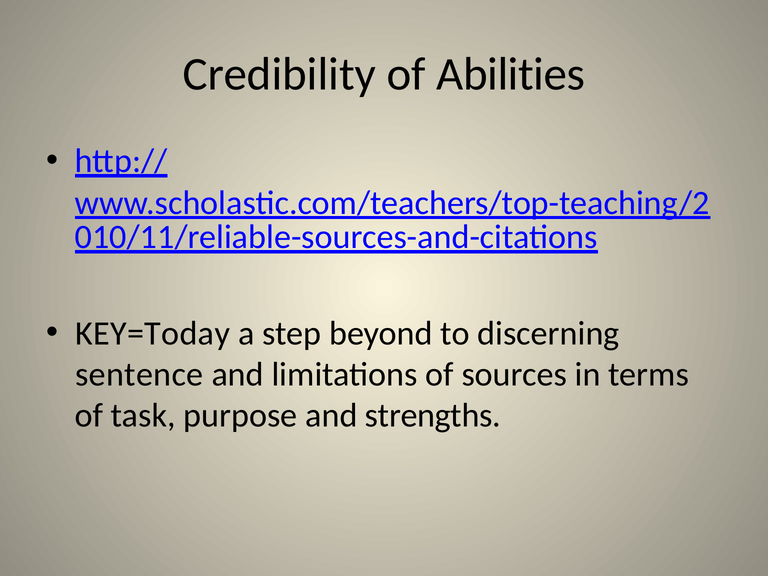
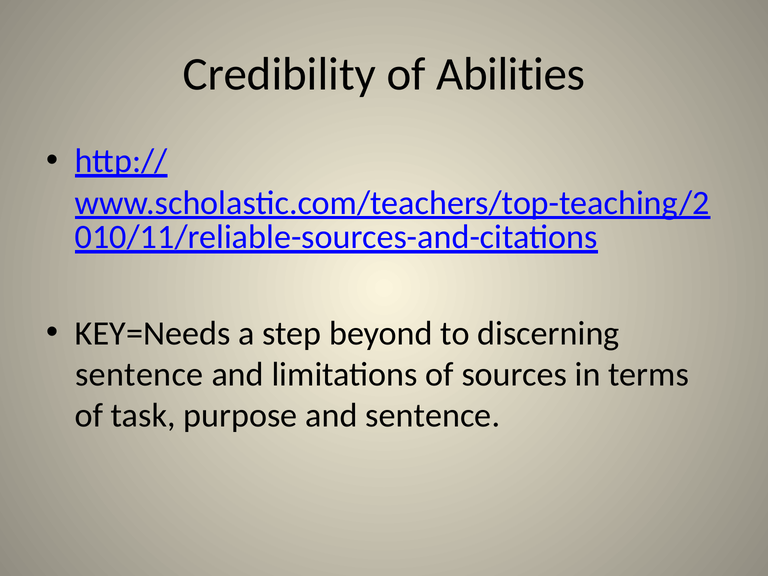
KEY=Today: KEY=Today -> KEY=Needs
and strengths: strengths -> sentence
